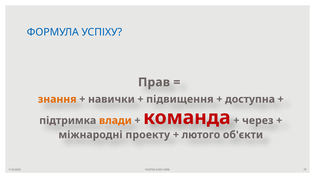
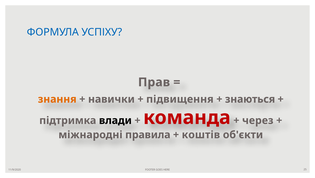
доступна: доступна -> знаються
влади colour: orange -> black
проекту: проекту -> правила
лютого: лютого -> коштів
